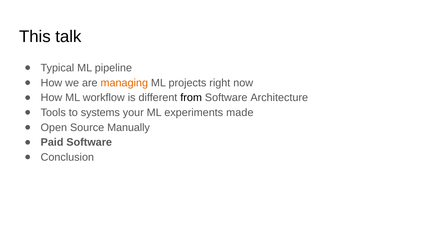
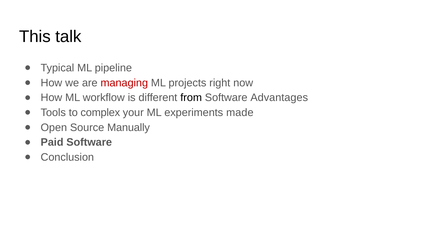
managing colour: orange -> red
Architecture: Architecture -> Advantages
systems: systems -> complex
